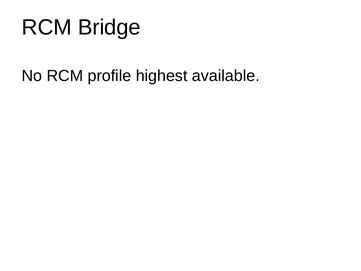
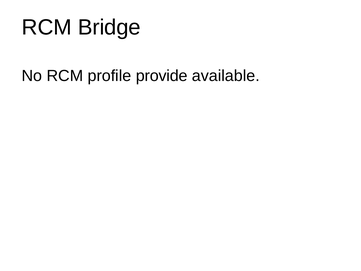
highest: highest -> provide
